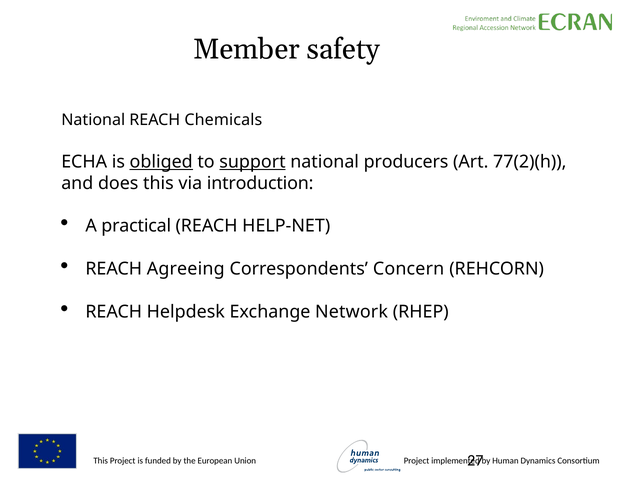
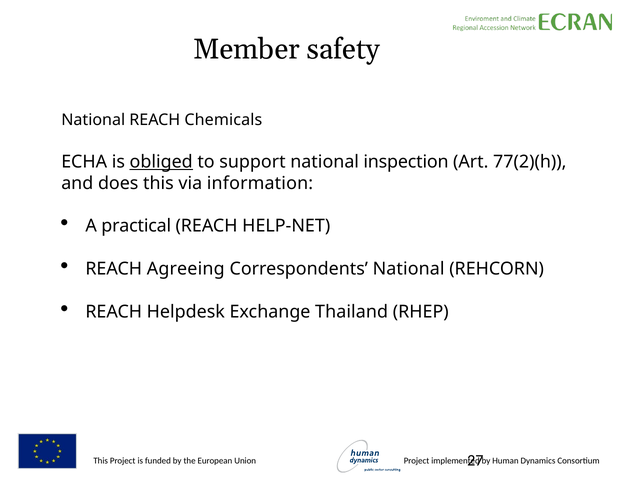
support underline: present -> none
producers: producers -> inspection
introduction: introduction -> information
Correspondents Concern: Concern -> National
Network: Network -> Thailand
